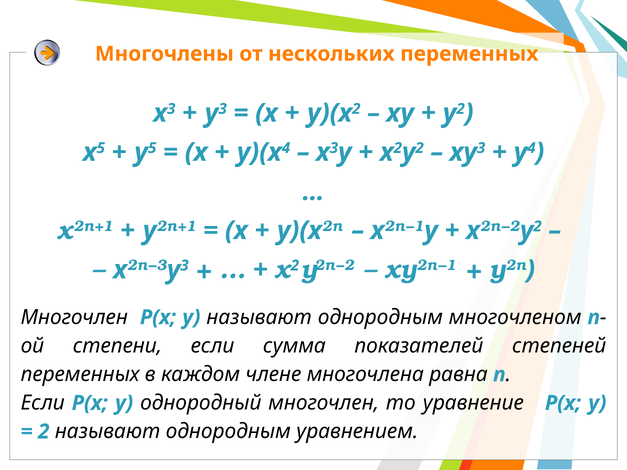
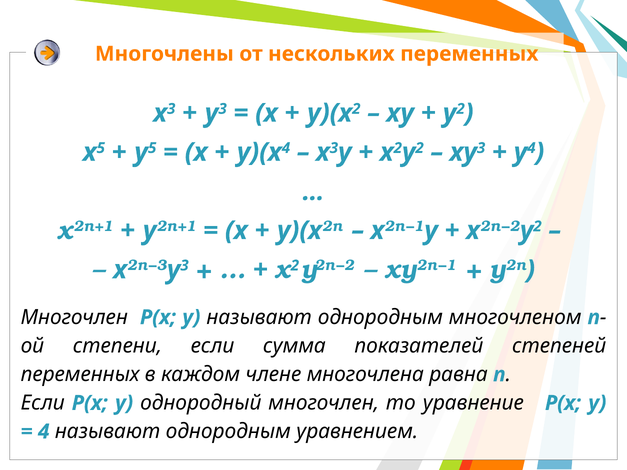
2 at (44, 432): 2 -> 4
